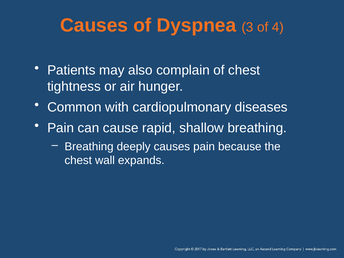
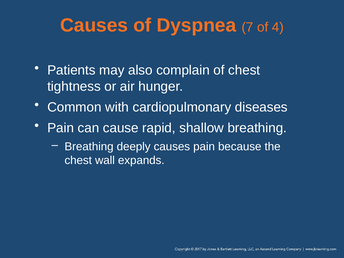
3: 3 -> 7
